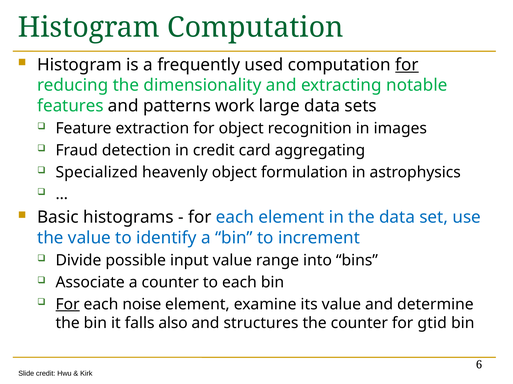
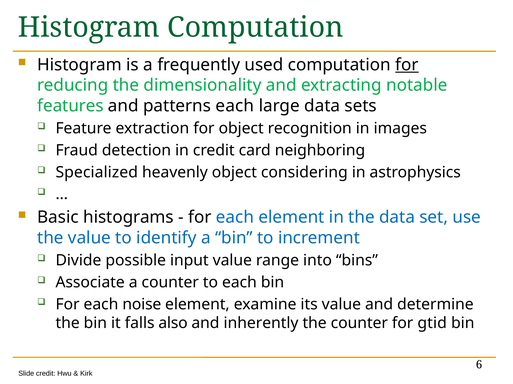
patterns work: work -> each
aggregating: aggregating -> neighboring
formulation: formulation -> considering
For at (68, 305) underline: present -> none
structures: structures -> inherently
